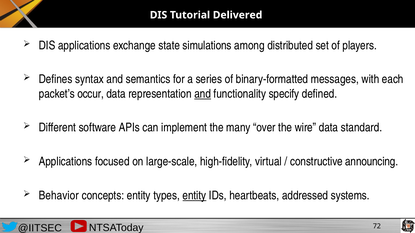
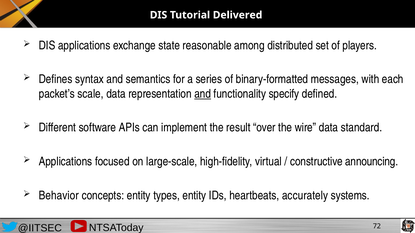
simulations: simulations -> reasonable
occur: occur -> scale
many: many -> result
entity at (194, 196) underline: present -> none
addressed: addressed -> accurately
